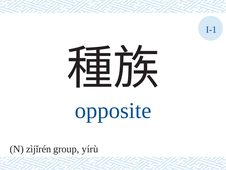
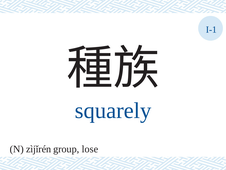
opposite: opposite -> squarely
yírù: yírù -> lose
